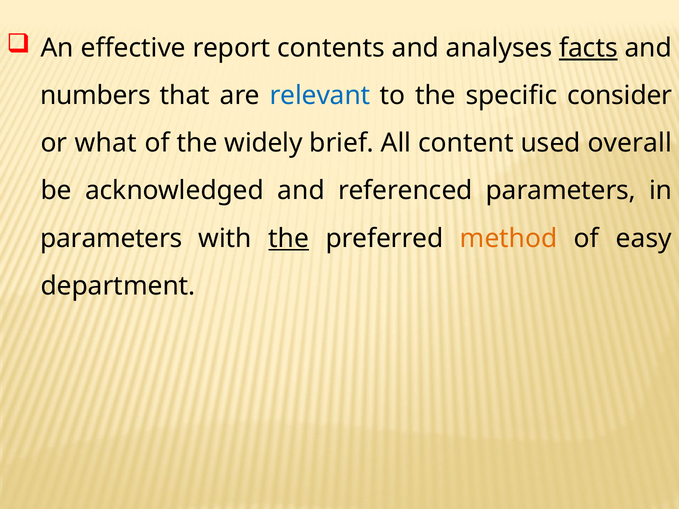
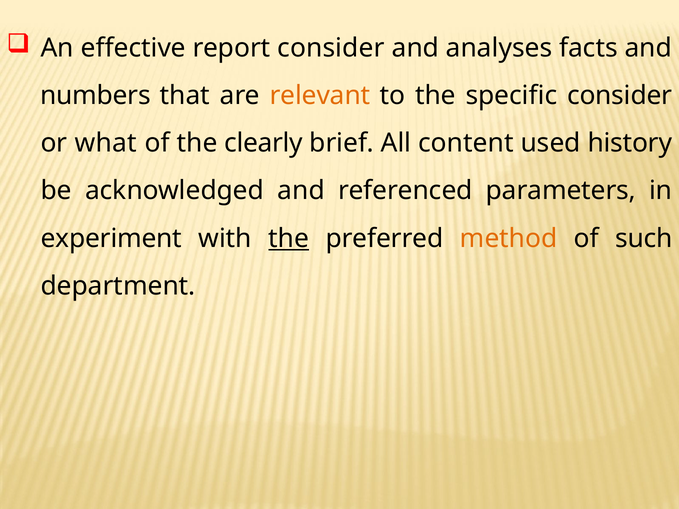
report contents: contents -> consider
facts underline: present -> none
relevant colour: blue -> orange
widely: widely -> clearly
overall: overall -> history
parameters at (111, 238): parameters -> experiment
easy: easy -> such
